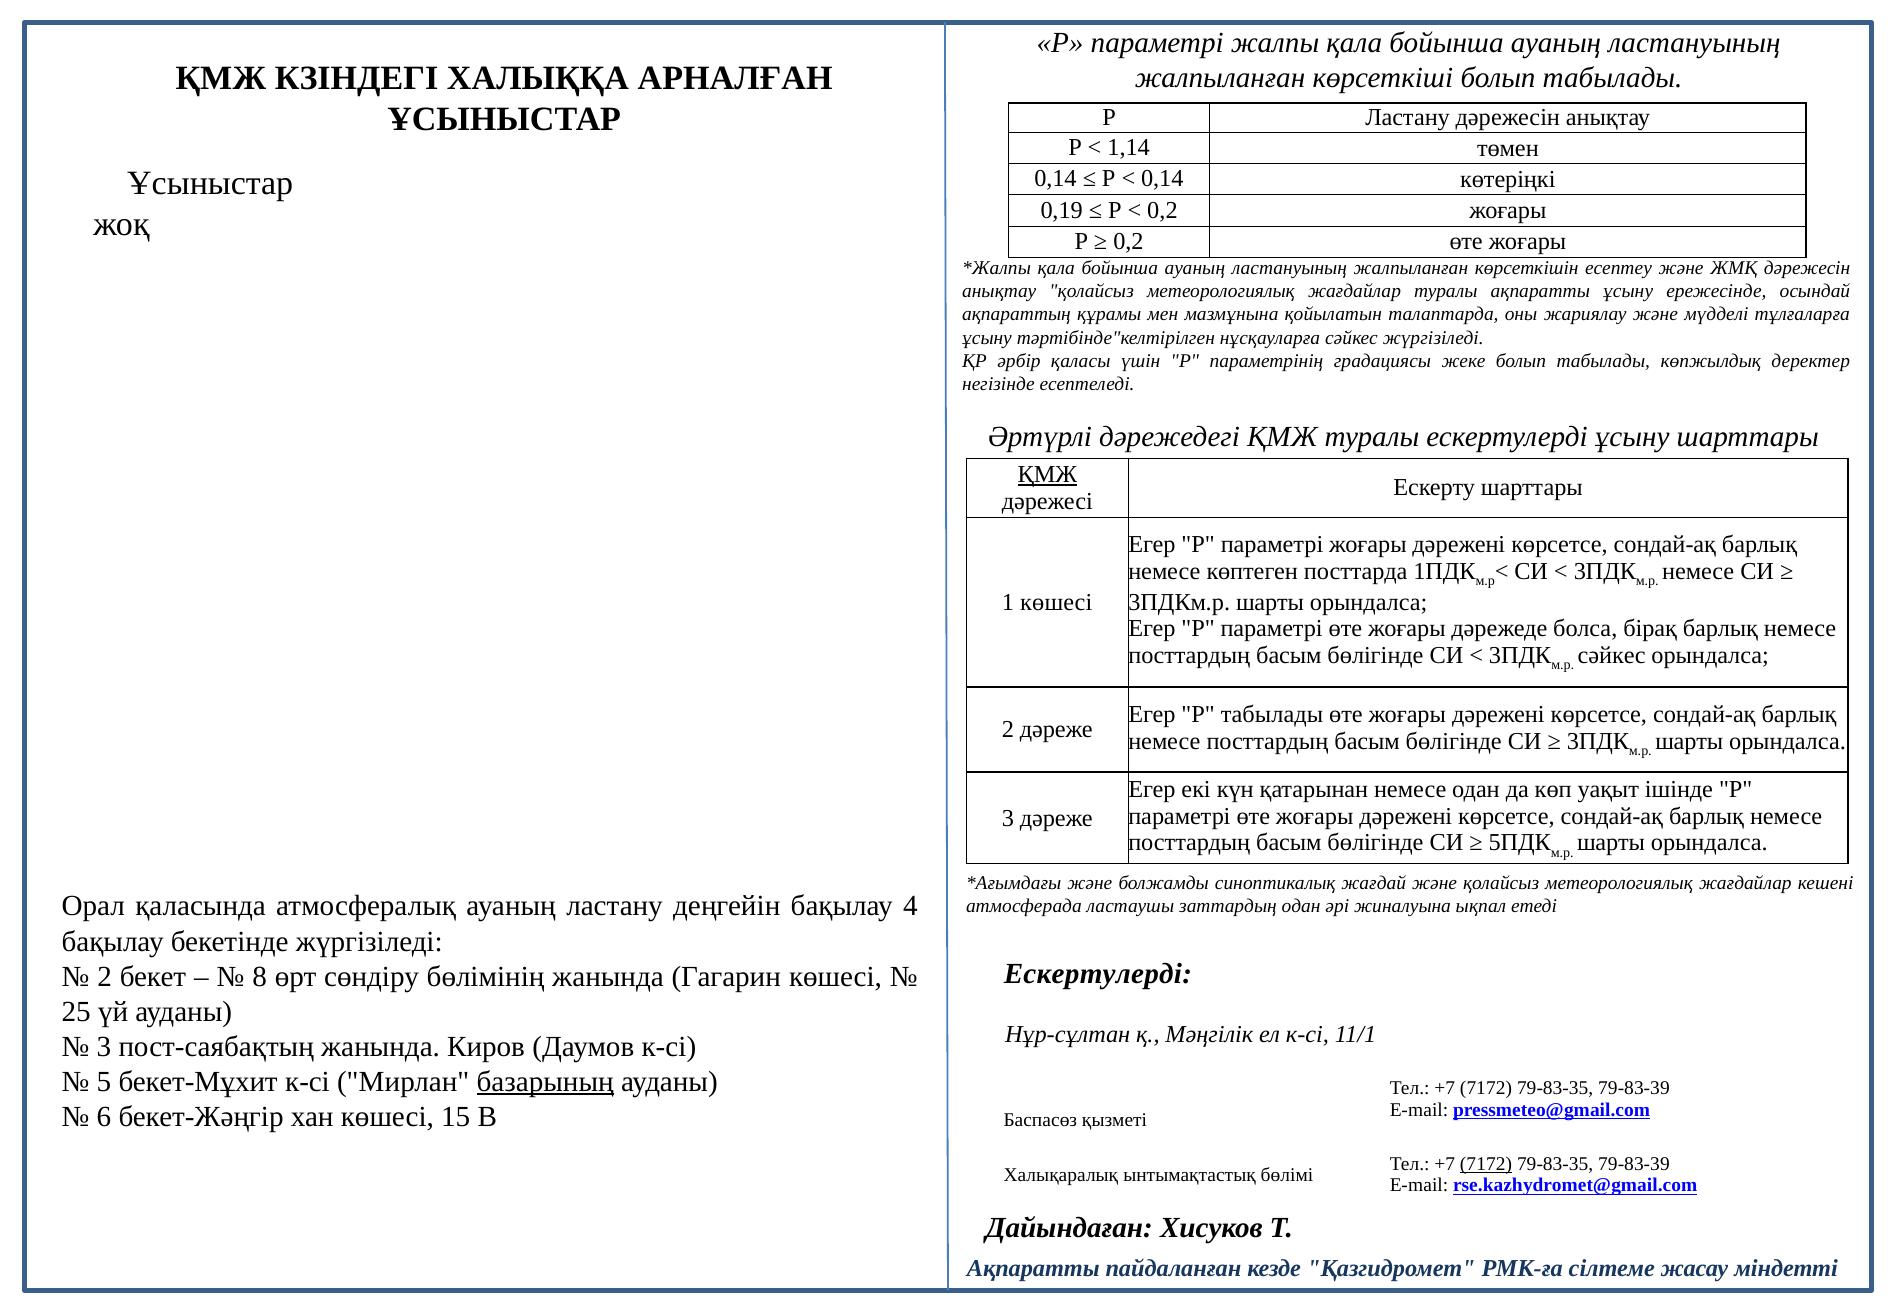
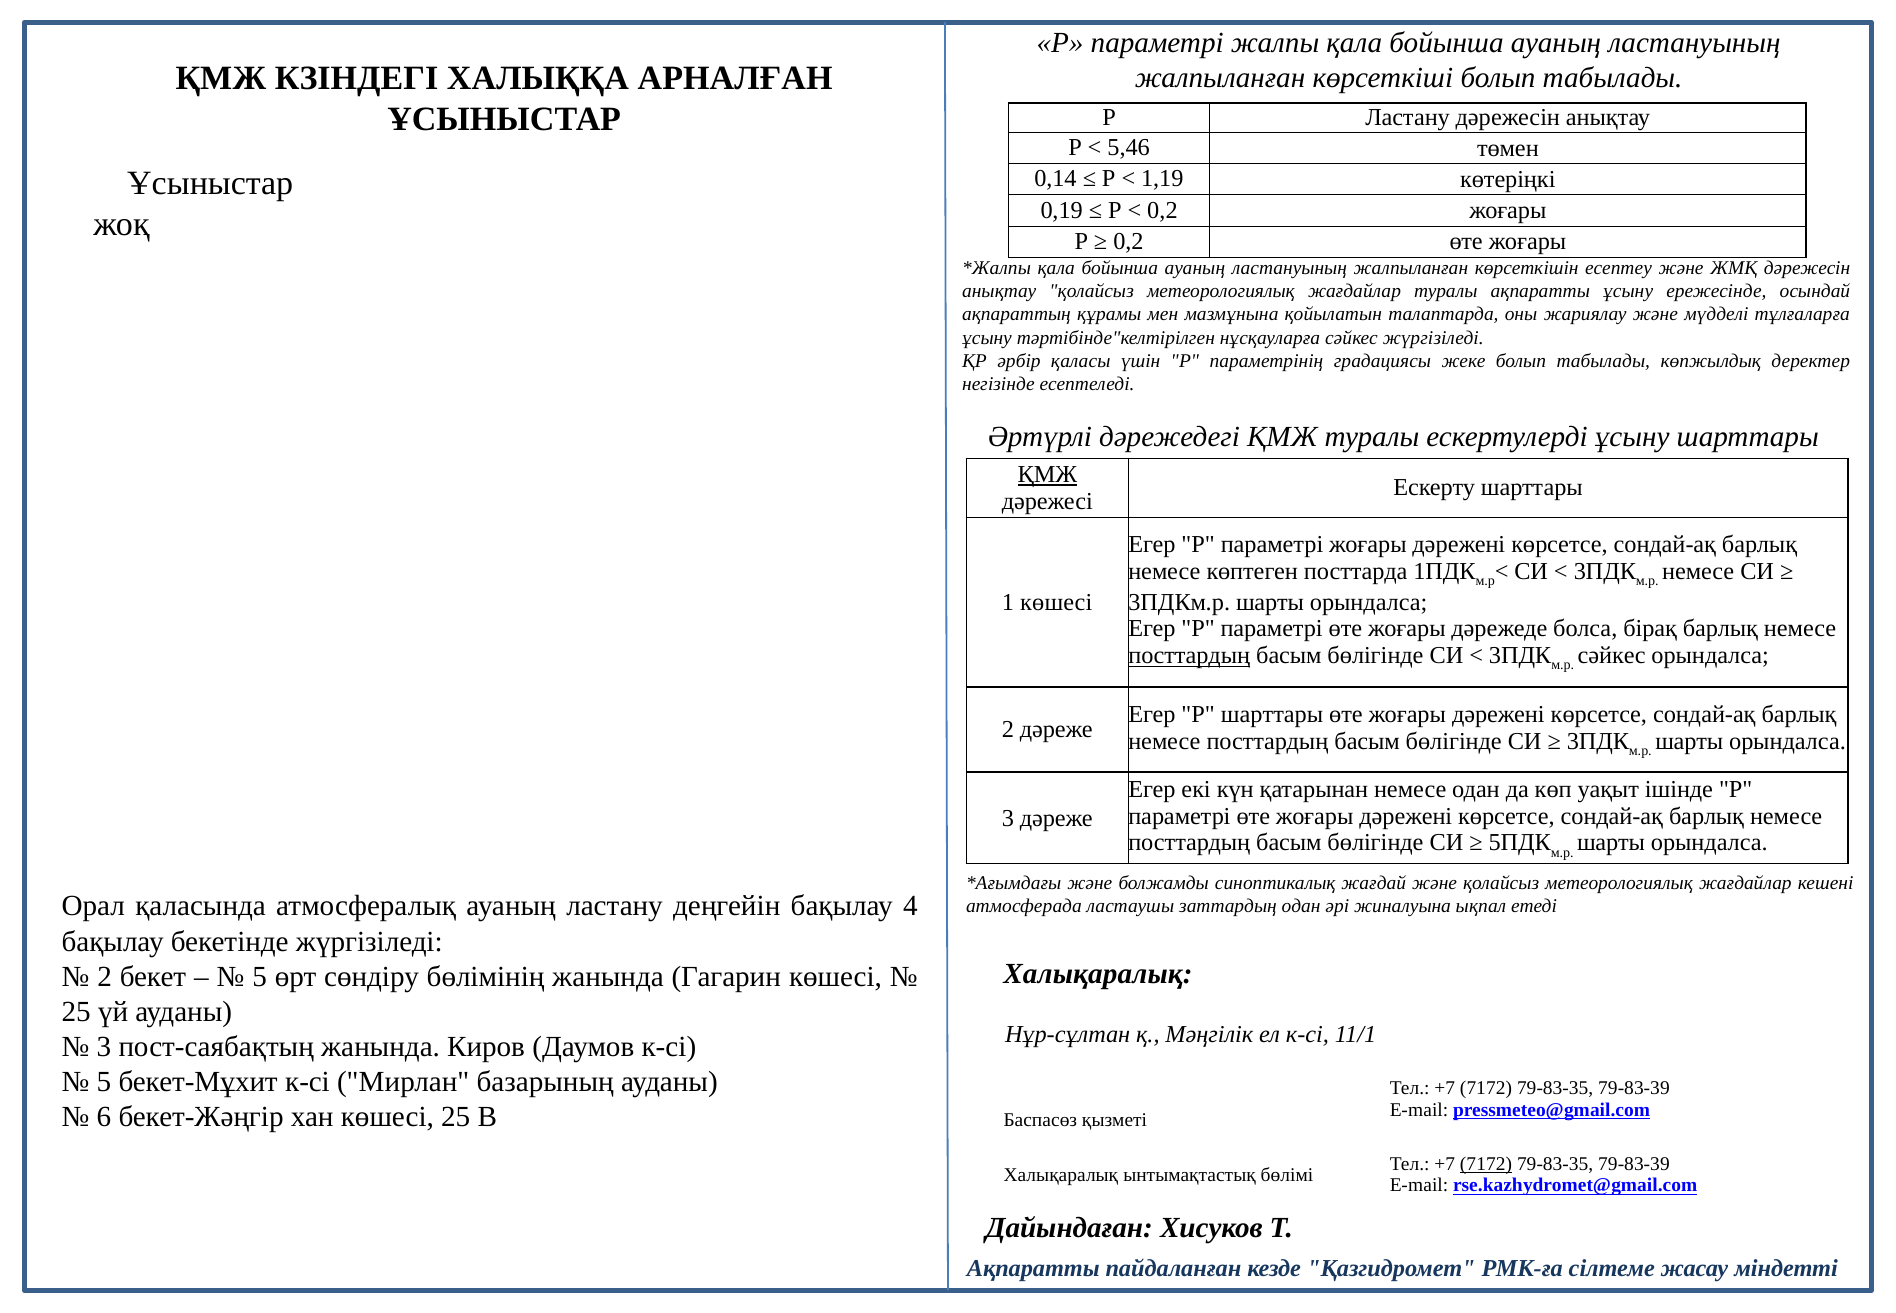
1,14: 1,14 -> 5,46
0,14 at (1162, 179): 0,14 -> 1,19
посттардың at (1189, 656) underline: none -> present
Р табылады: табылады -> шарттары
Ескертулерді at (1098, 973): Ескертулерді -> Халықаралық
8 at (260, 976): 8 -> 5
базарының underline: present -> none
көшесі 15: 15 -> 25
